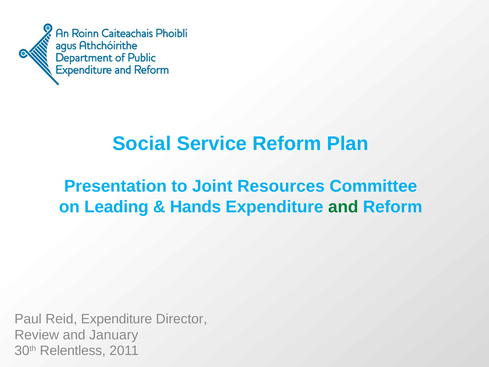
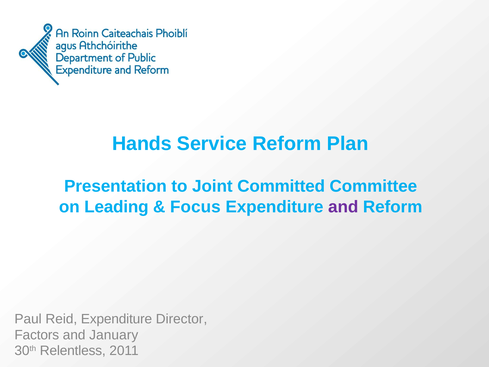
Social: Social -> Hands
Resources: Resources -> Committed
Hands: Hands -> Focus
and at (343, 207) colour: green -> purple
Review: Review -> Factors
